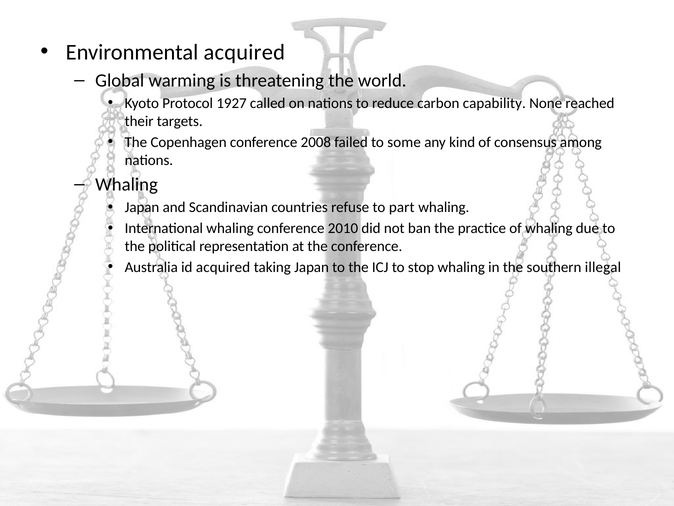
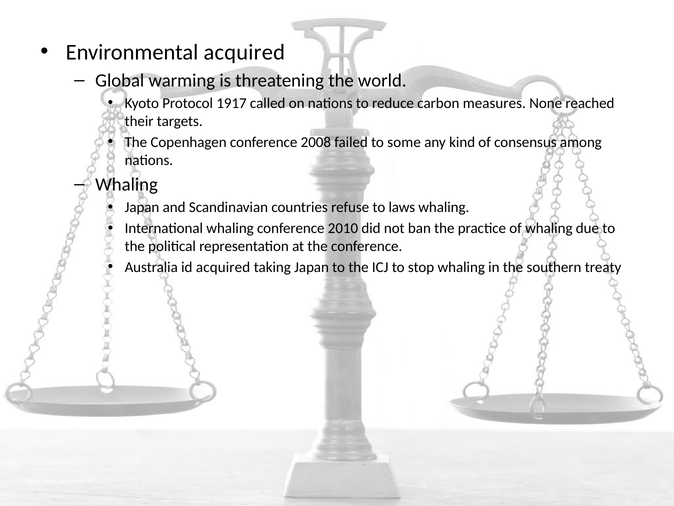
1927: 1927 -> 1917
capability: capability -> measures
part: part -> laws
illegal: illegal -> treaty
